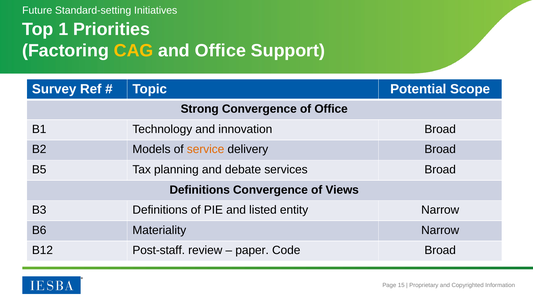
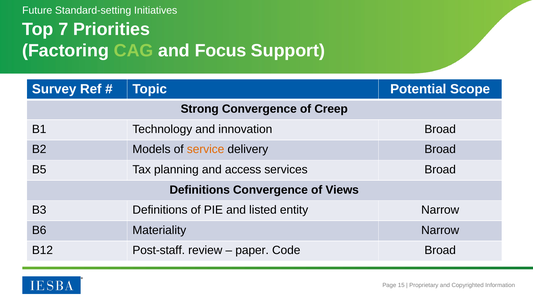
1: 1 -> 7
CAG colour: yellow -> light green
and Office: Office -> Focus
of Office: Office -> Creep
debate: debate -> access
